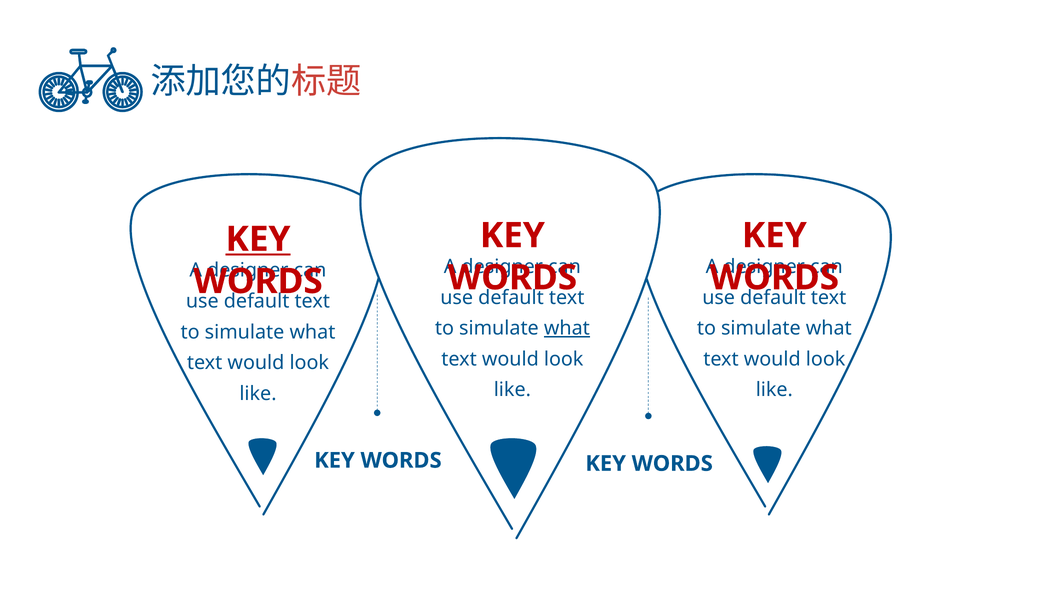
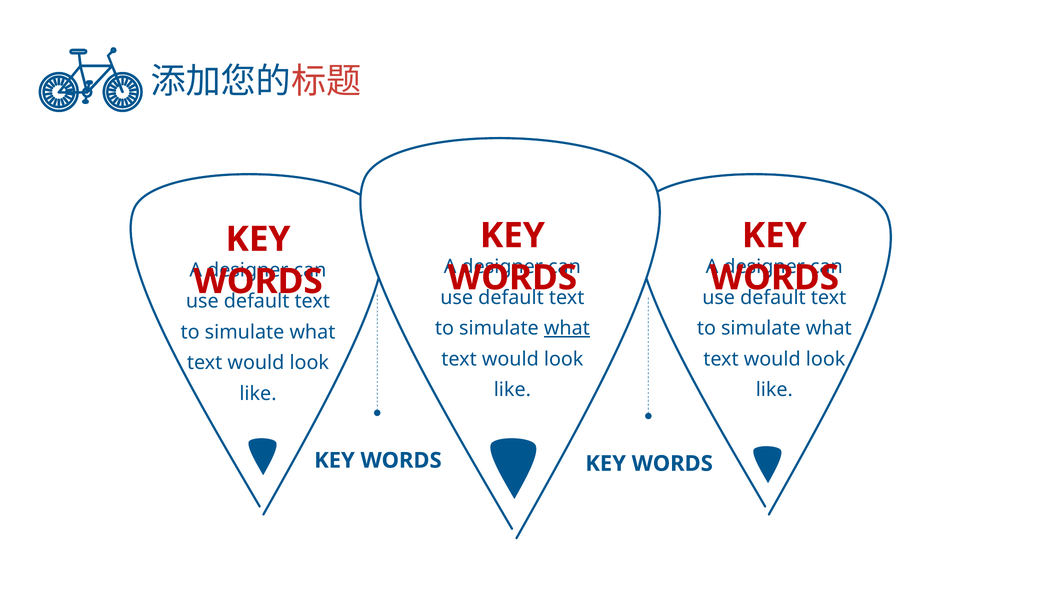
KEY at (258, 239) underline: present -> none
